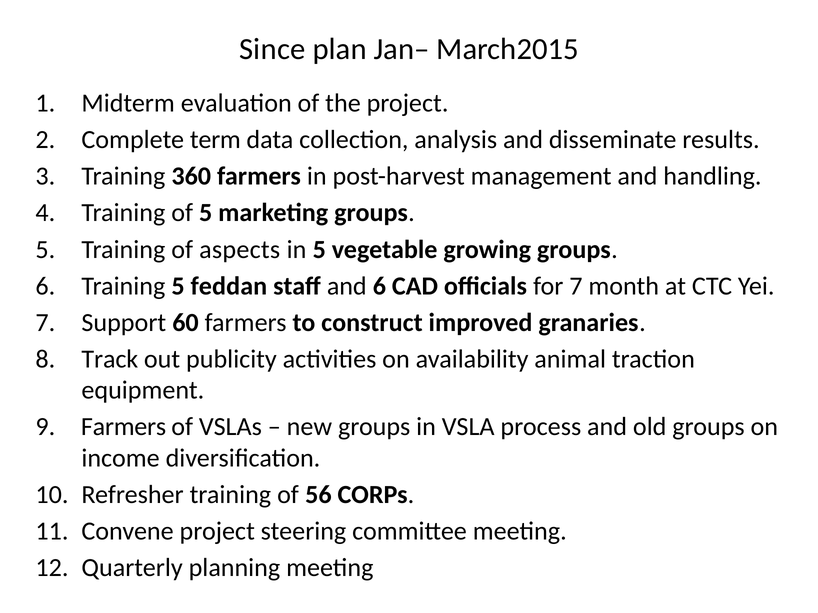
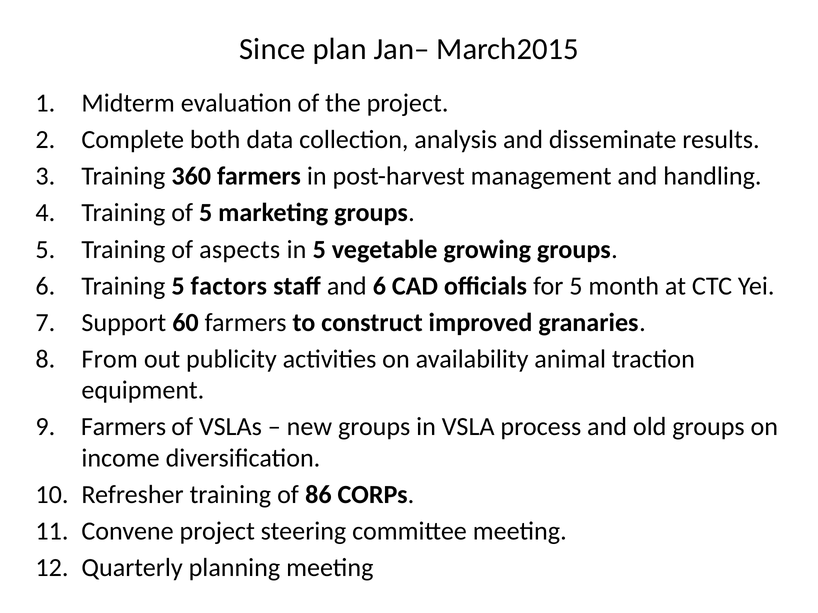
term: term -> both
feddan: feddan -> factors
for 7: 7 -> 5
Track: Track -> From
56: 56 -> 86
